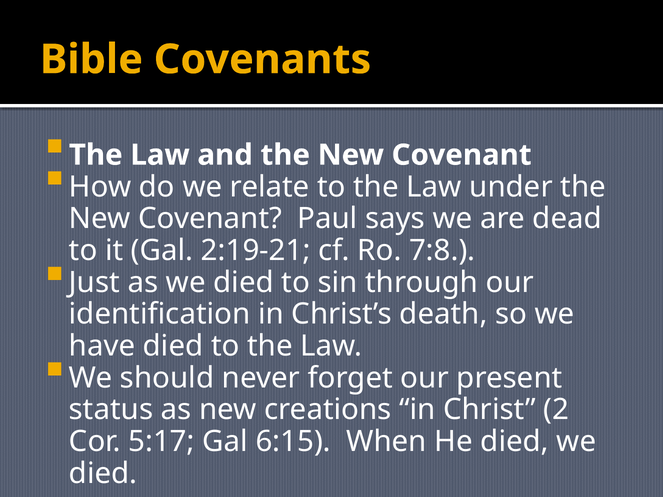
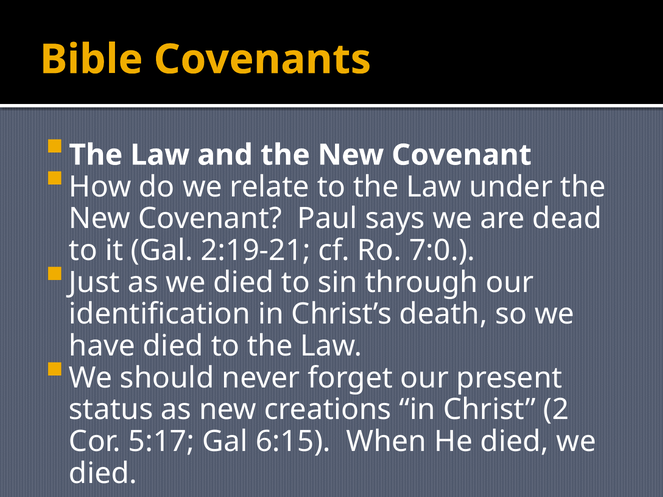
7:8: 7:8 -> 7:0
